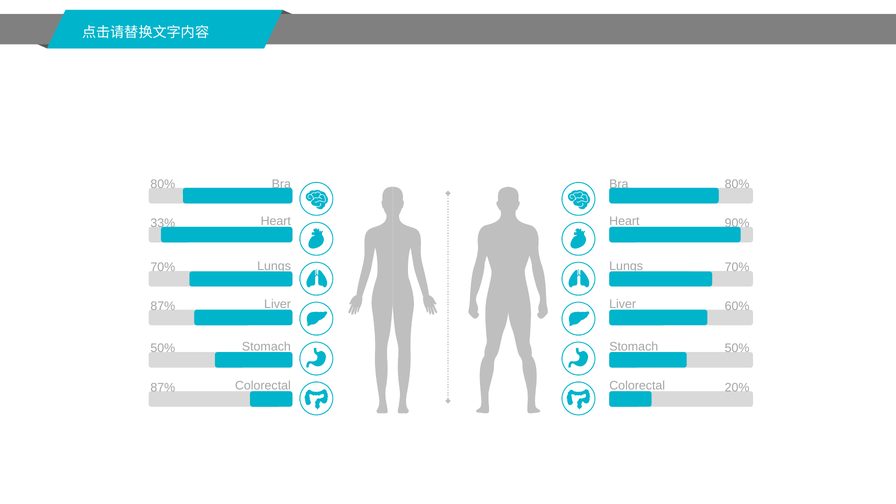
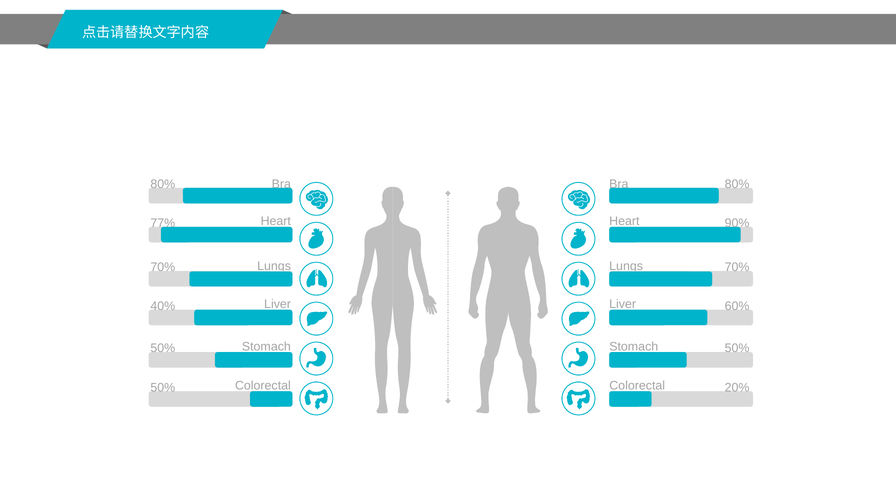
33%: 33% -> 77%
87% at (163, 306): 87% -> 40%
87% at (163, 387): 87% -> 50%
